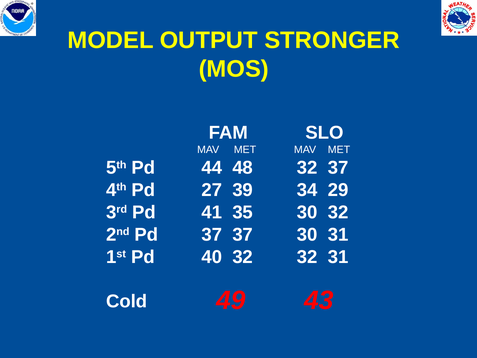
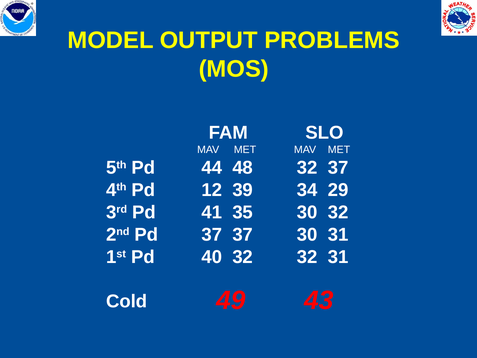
STRONGER: STRONGER -> PROBLEMS
27: 27 -> 12
